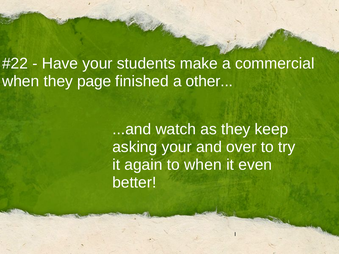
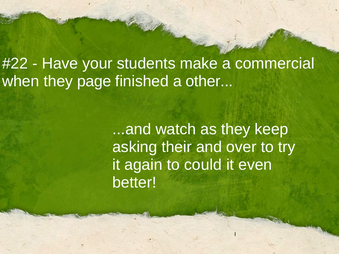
asking your: your -> their
to when: when -> could
